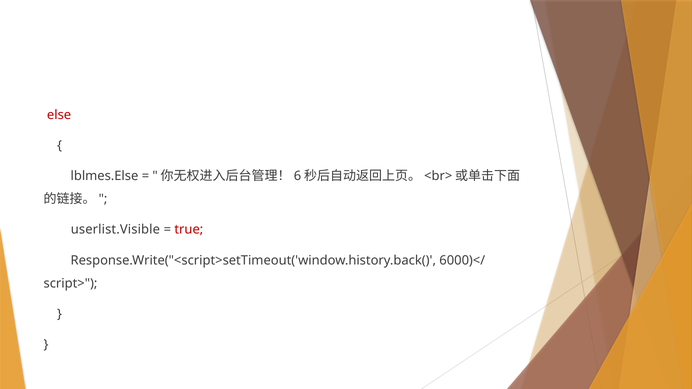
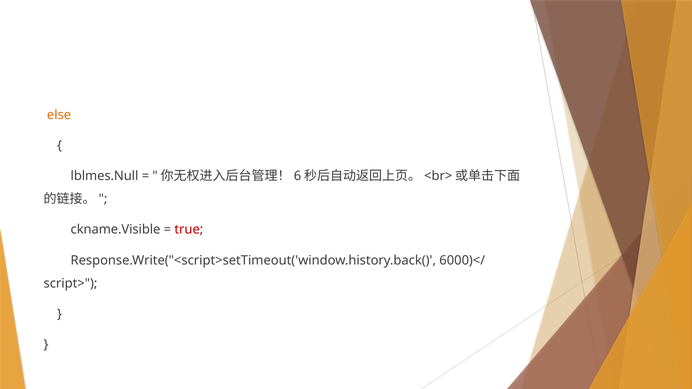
else colour: red -> orange
lblmes.Else: lblmes.Else -> lblmes.Null
userlist.Visible: userlist.Visible -> ckname.Visible
